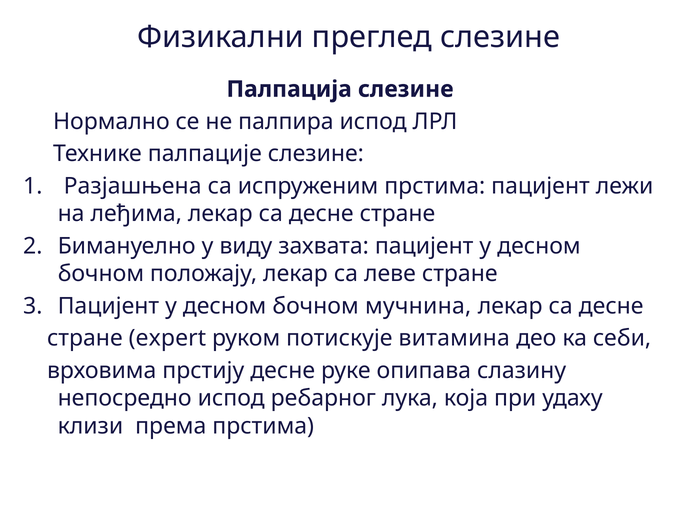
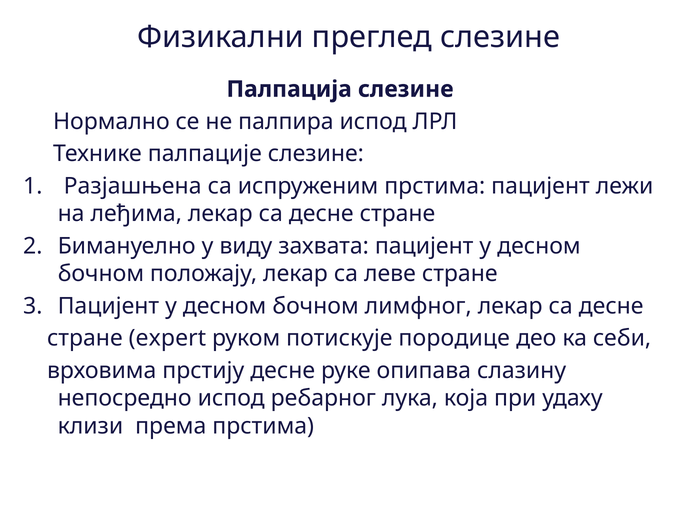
мучнина: мучнина -> лимфног
витамина: витамина -> породице
